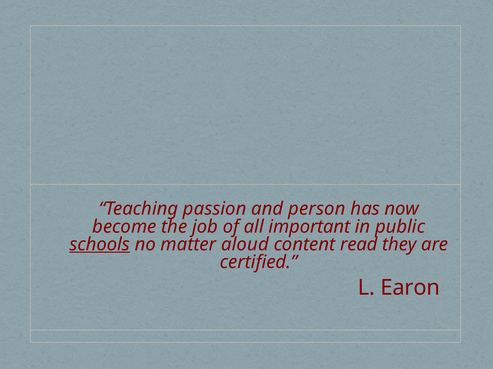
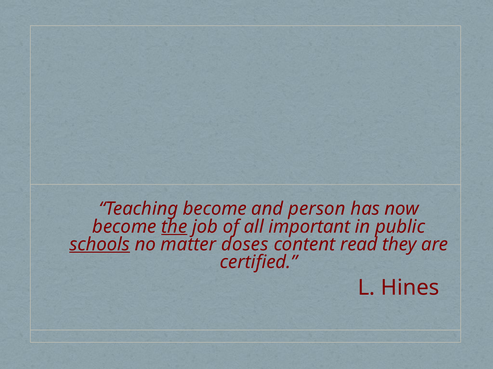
Teaching passion: passion -> become
the underline: none -> present
aloud: aloud -> doses
Earon: Earon -> Hines
